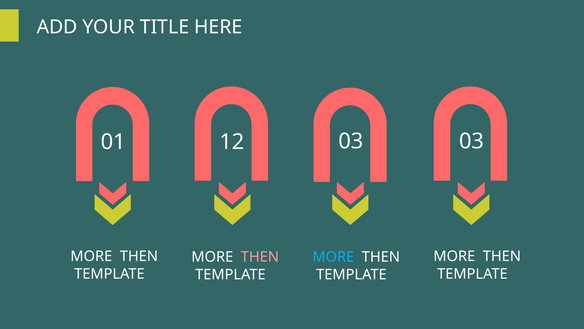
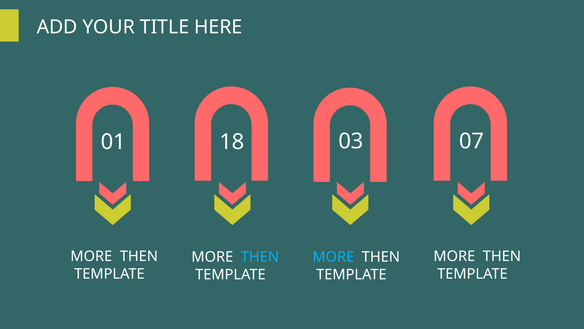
12: 12 -> 18
03 03: 03 -> 07
THEN at (260, 257) colour: pink -> light blue
